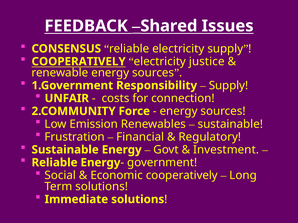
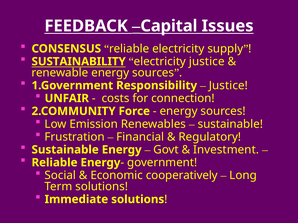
Shared: Shared -> Capital
COOPERATIVELY at (79, 62): COOPERATIVELY -> SUSTAINABILITY
Supply at (228, 86): Supply -> Justice
